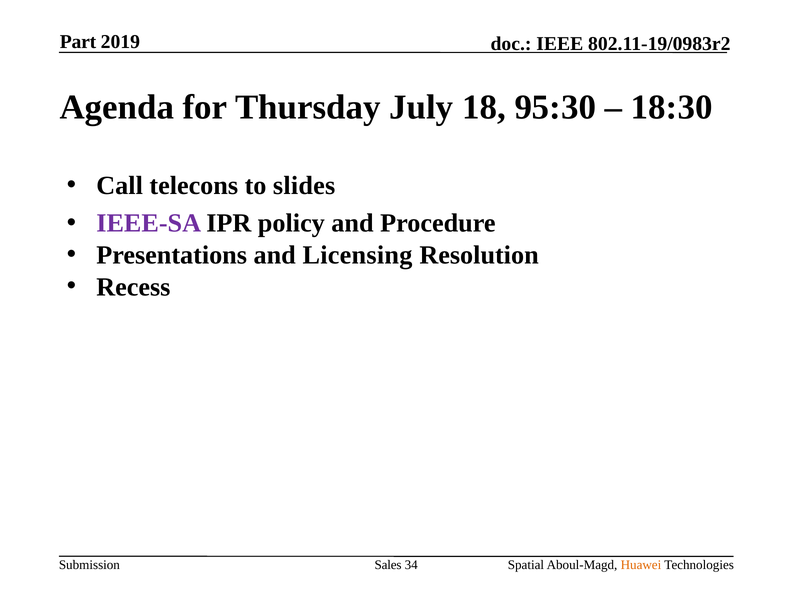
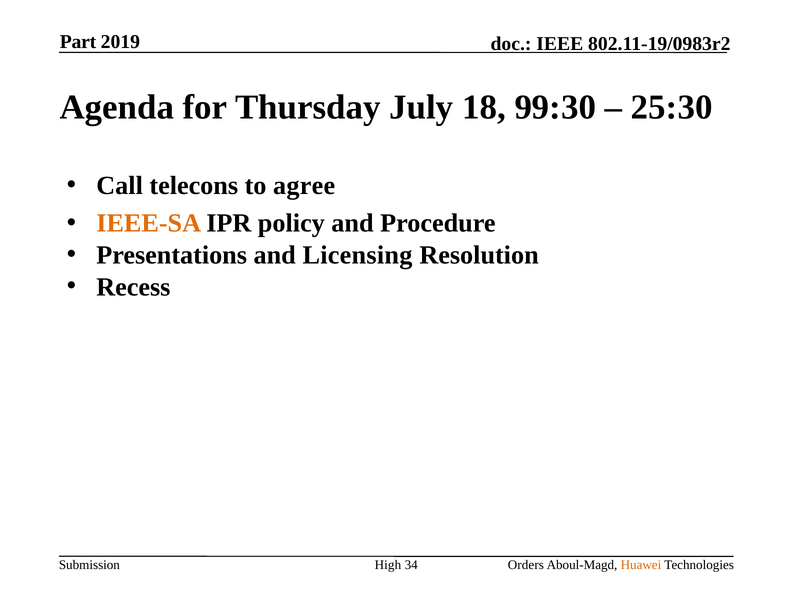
95:30: 95:30 -> 99:30
18:30: 18:30 -> 25:30
slides: slides -> agree
IEEE-SA colour: purple -> orange
Sales: Sales -> High
Spatial: Spatial -> Orders
